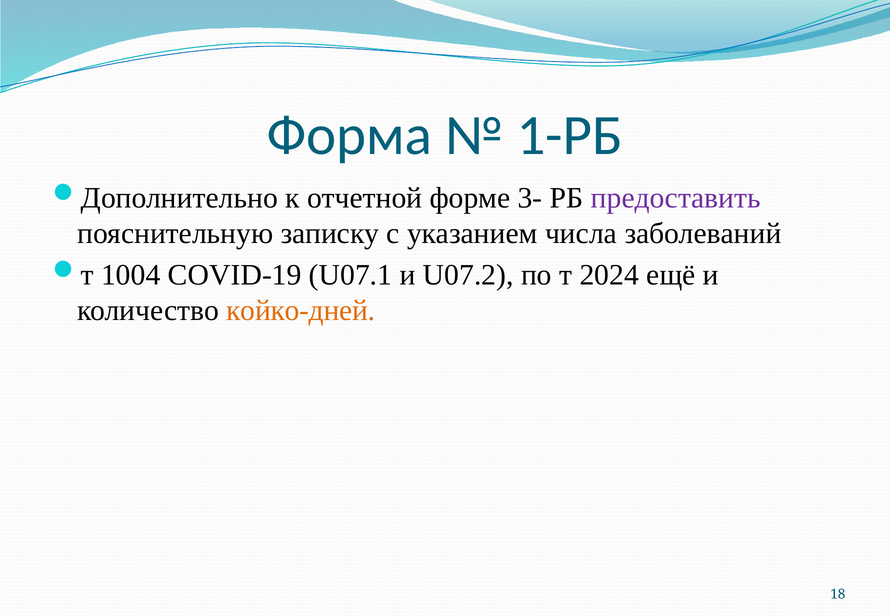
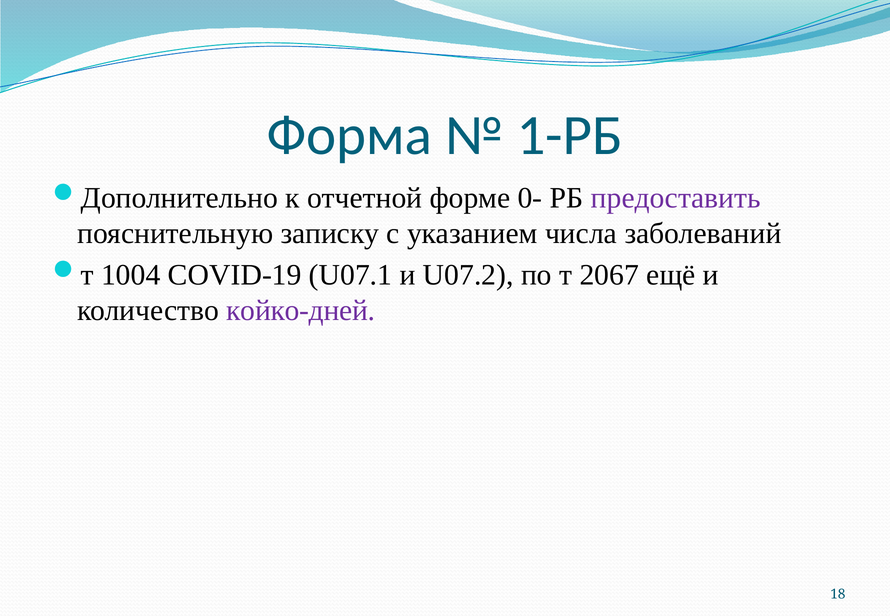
3-: 3- -> 0-
2024: 2024 -> 2067
койко-дней colour: orange -> purple
